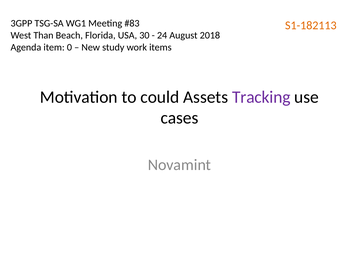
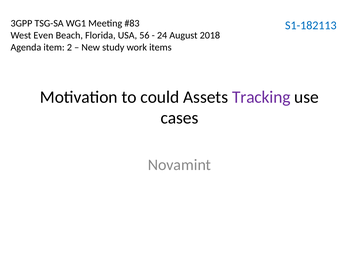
S1-182113 colour: orange -> blue
Than: Than -> Even
30: 30 -> 56
0: 0 -> 2
